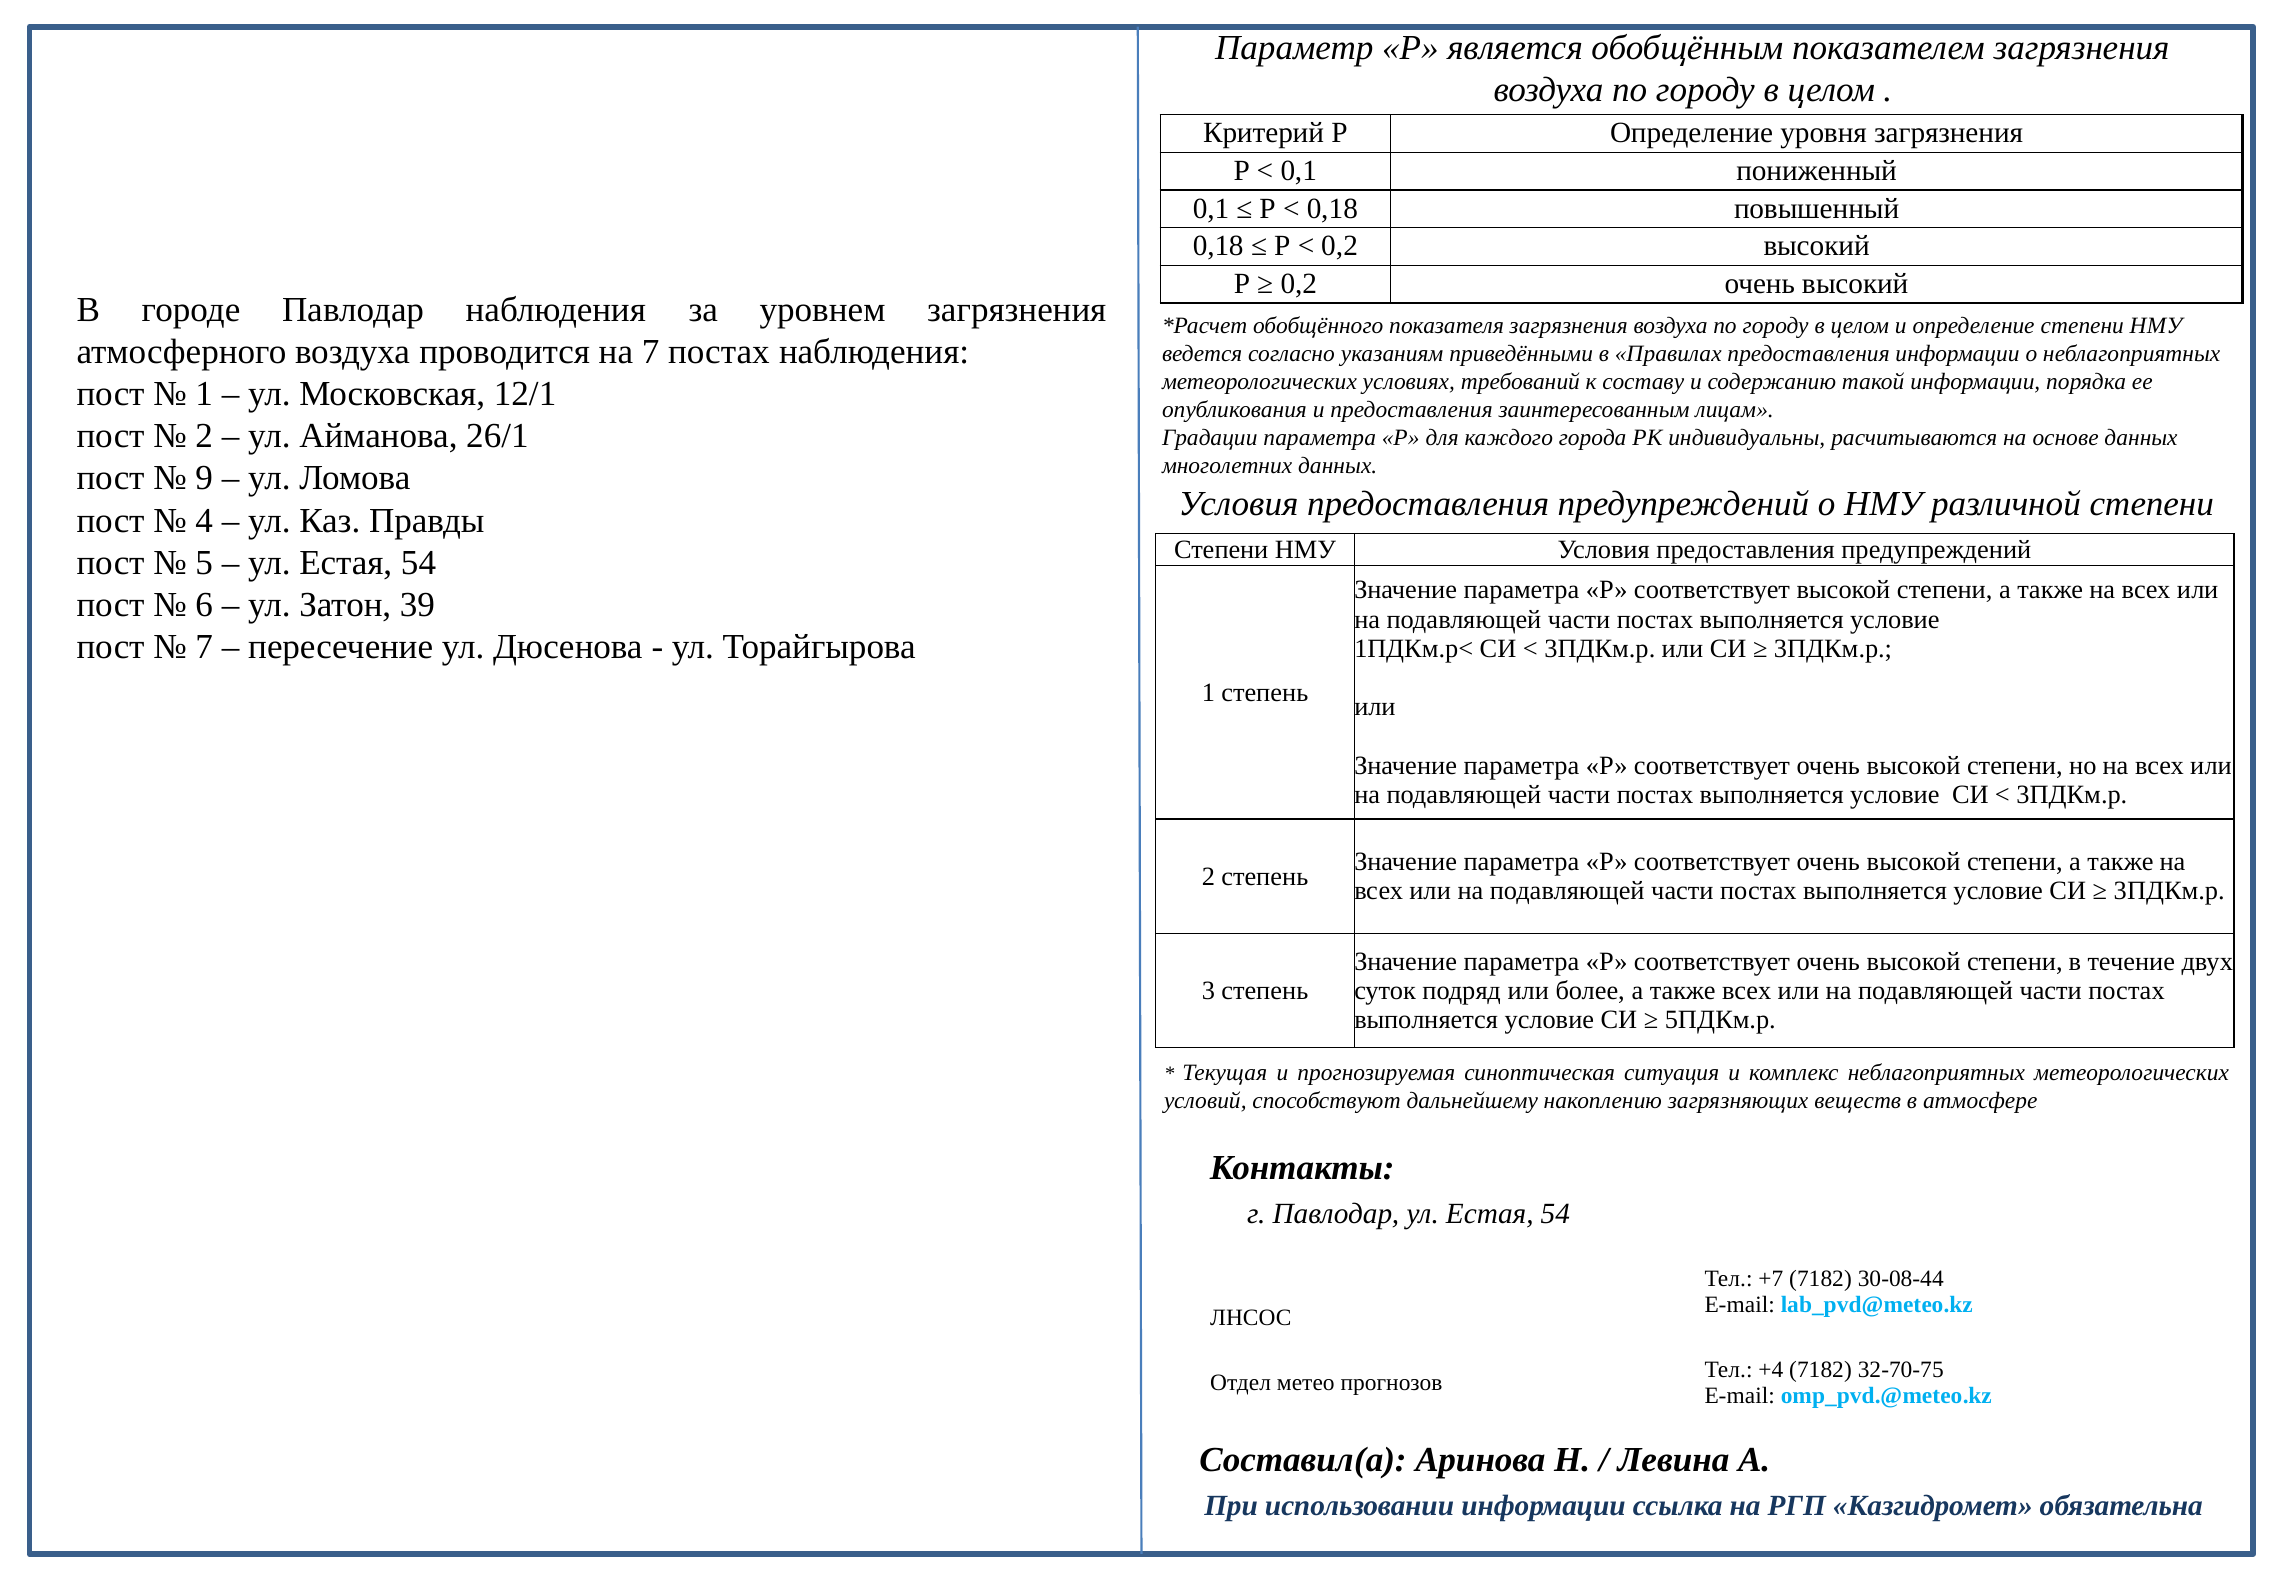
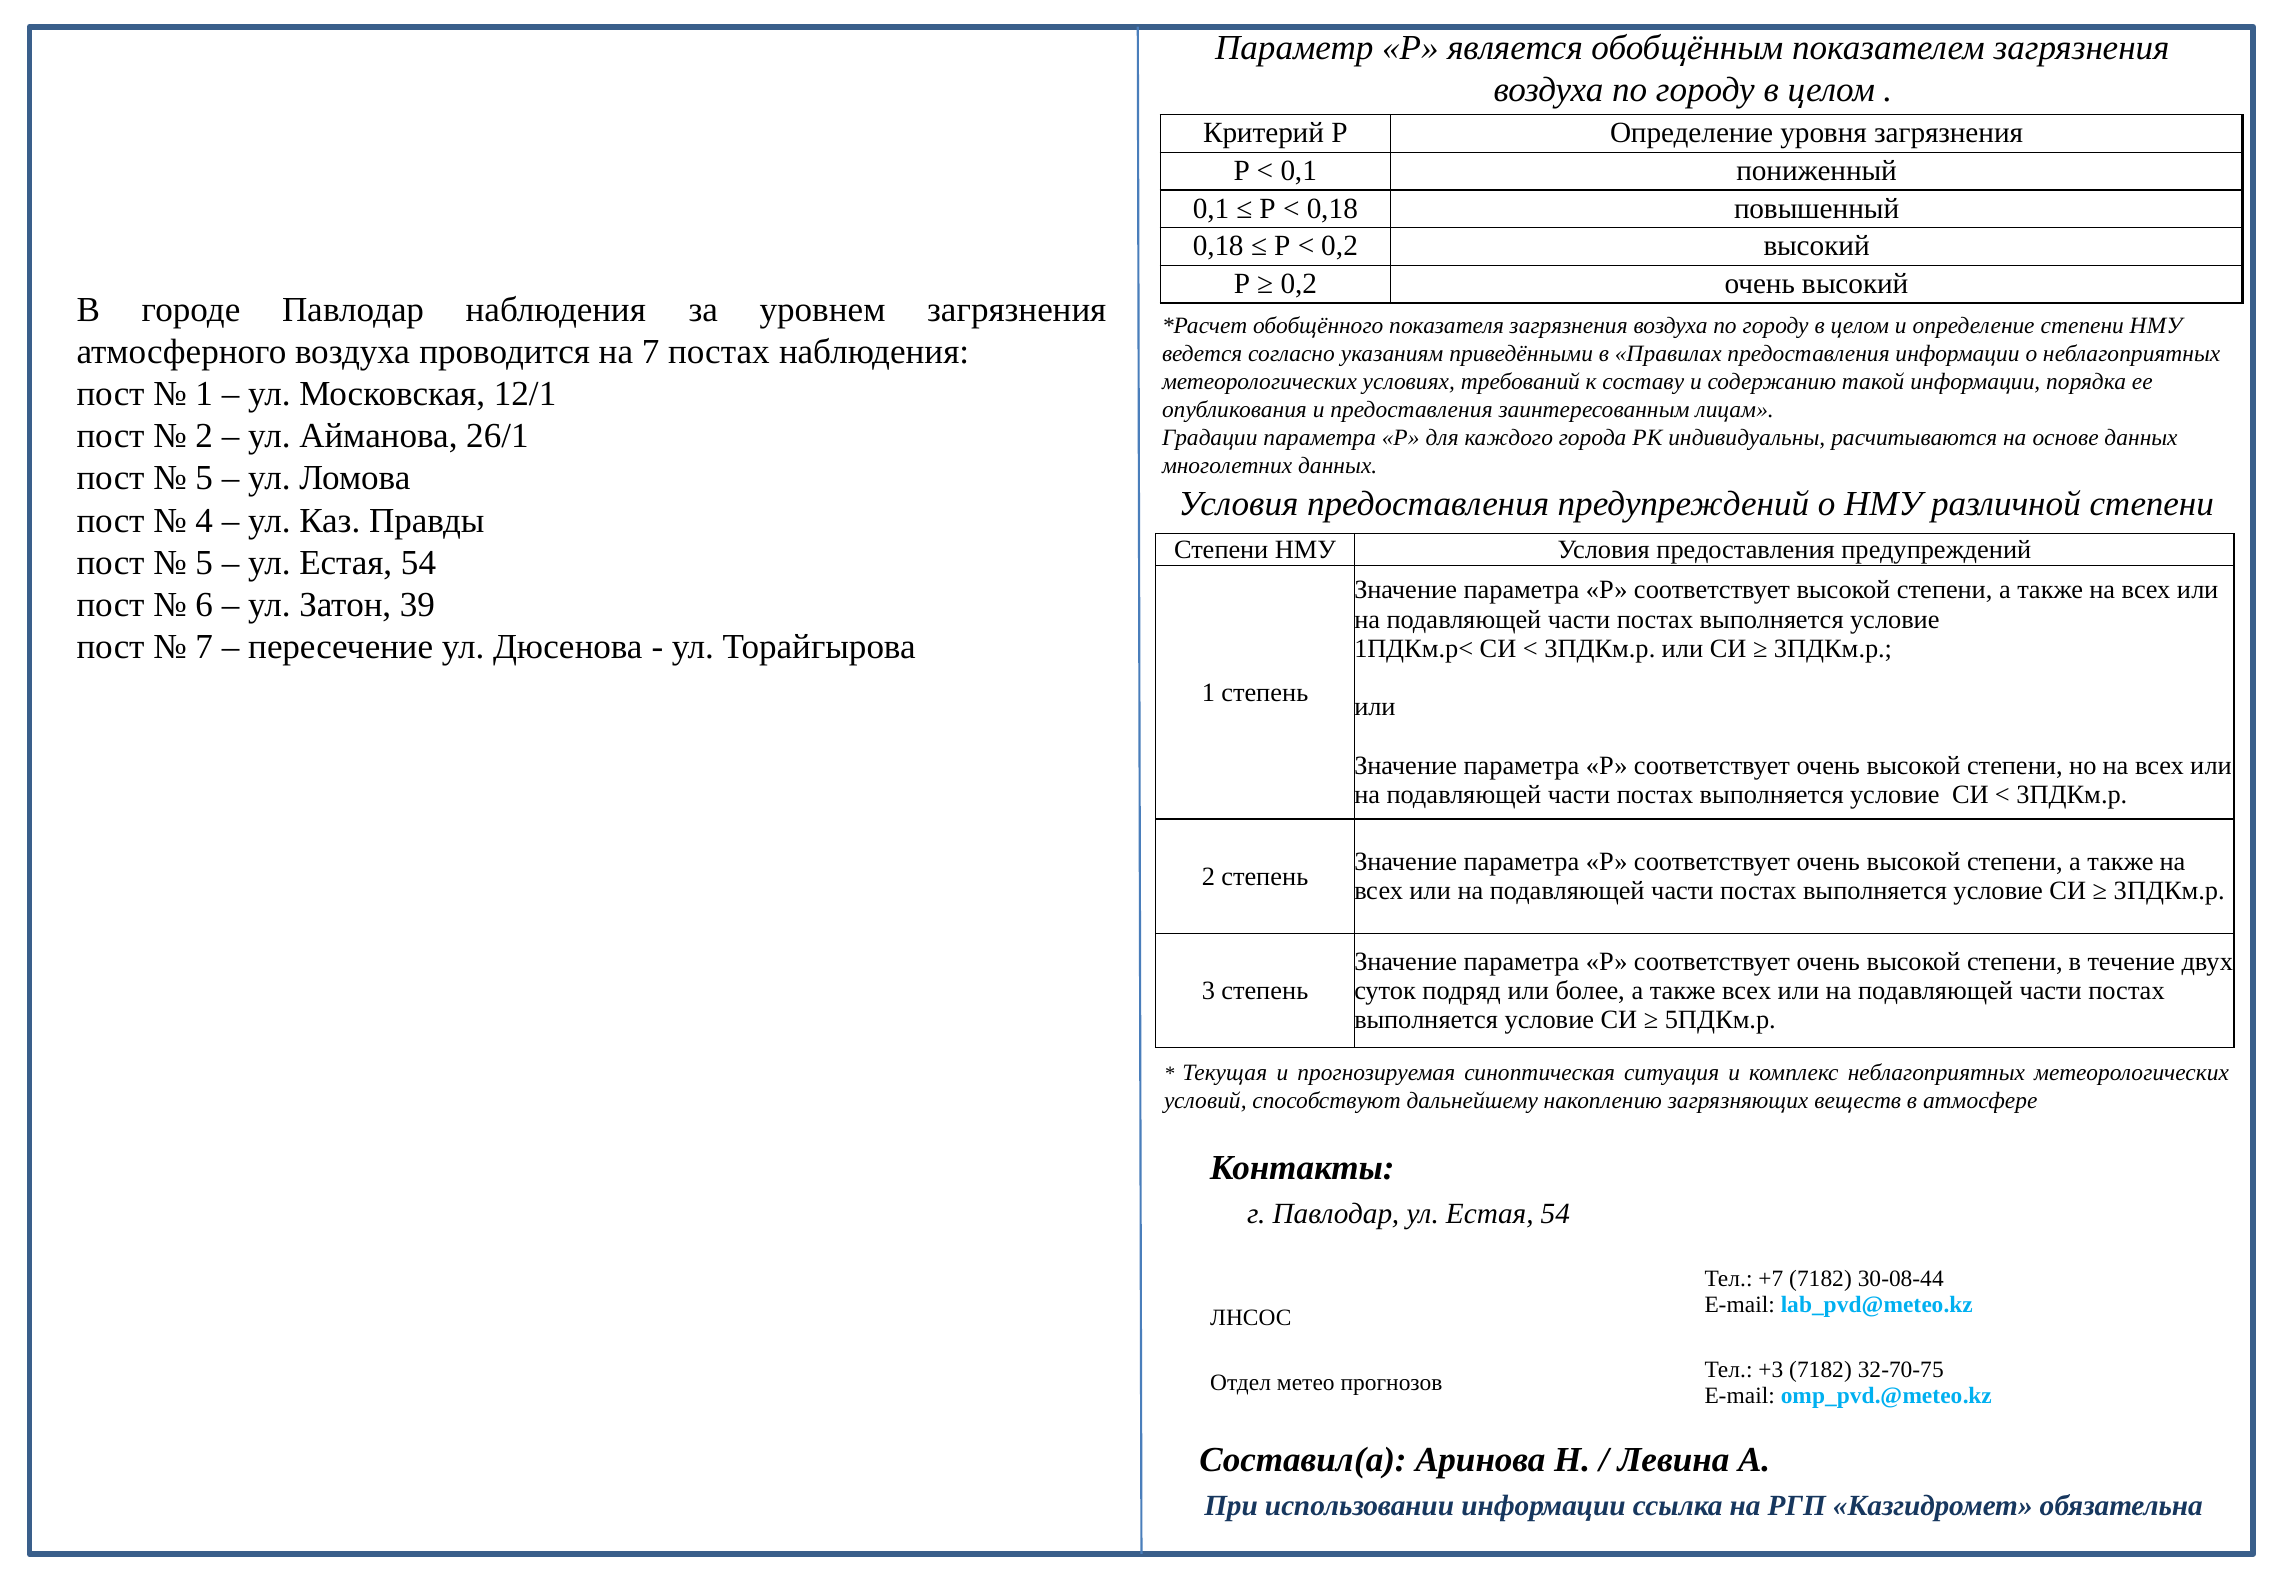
9 at (204, 478): 9 -> 5
+4: +4 -> +3
